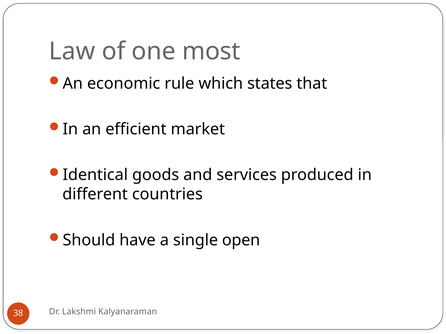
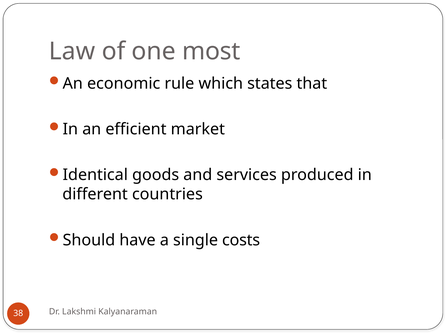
open: open -> costs
